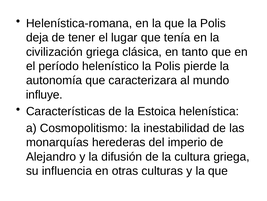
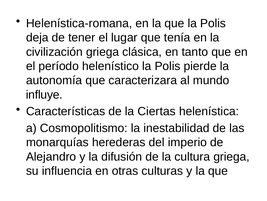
Estoica: Estoica -> Ciertas
